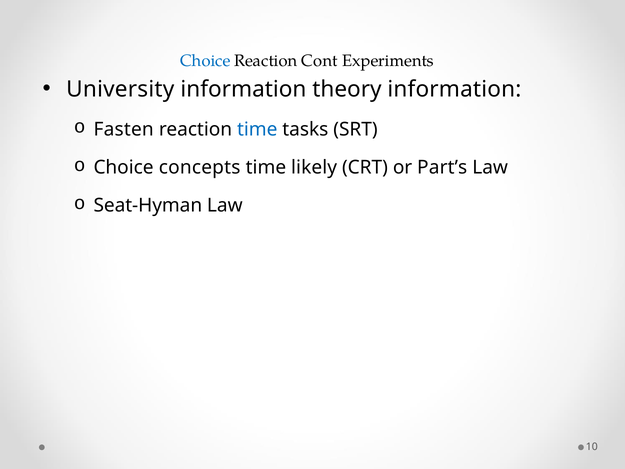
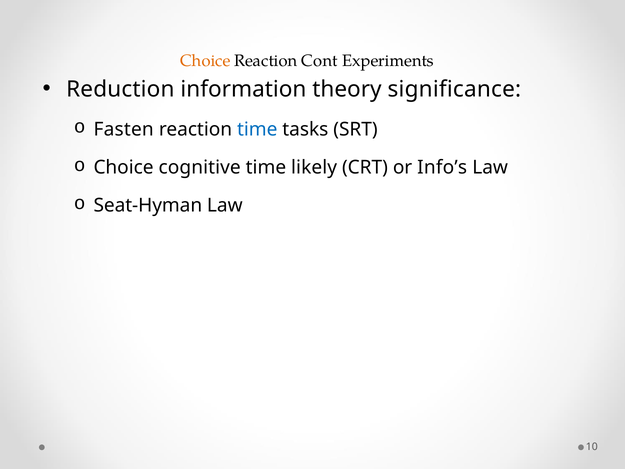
Choice at (205, 61) colour: blue -> orange
University: University -> Reduction
theory information: information -> significance
concepts: concepts -> cognitive
Part’s: Part’s -> Info’s
